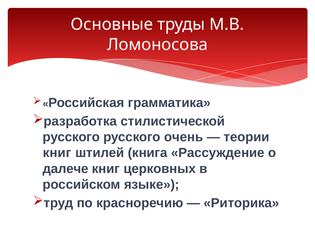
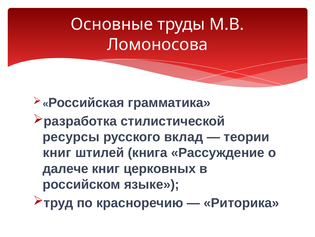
русского at (71, 137): русского -> ресурсы
очень: очень -> вклад
